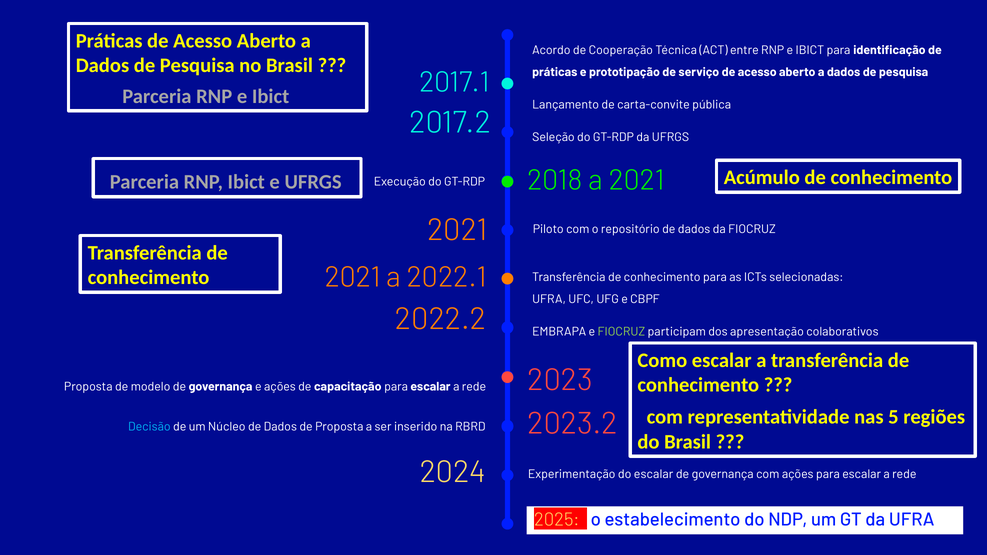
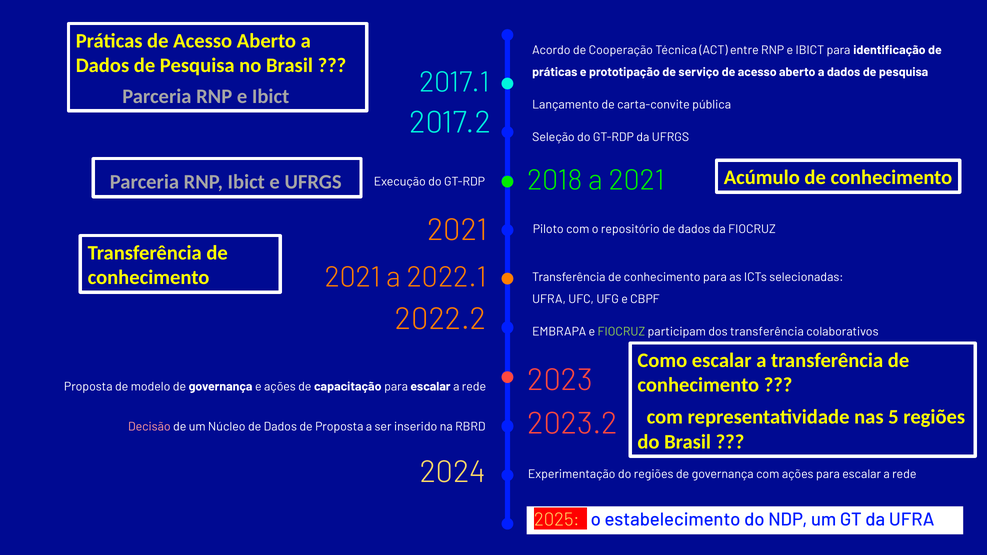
dos apresentação: apresentação -> transferência
Decisão colour: light blue -> pink
do escalar: escalar -> regiões
